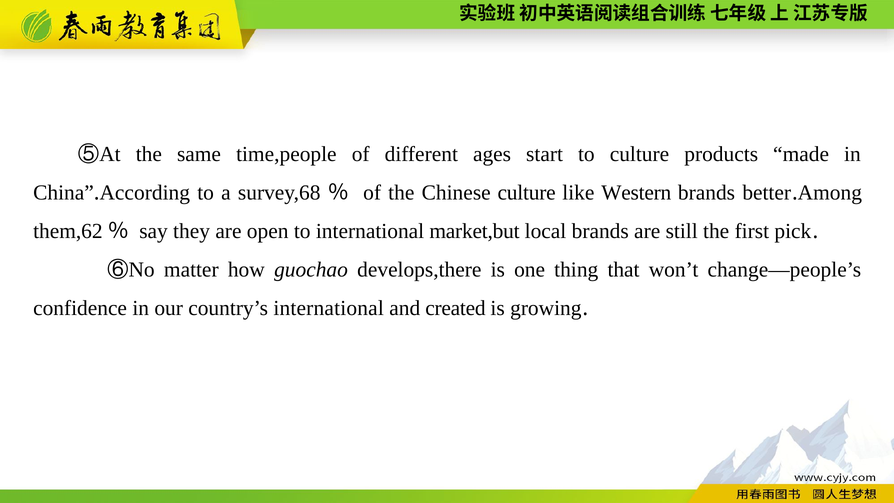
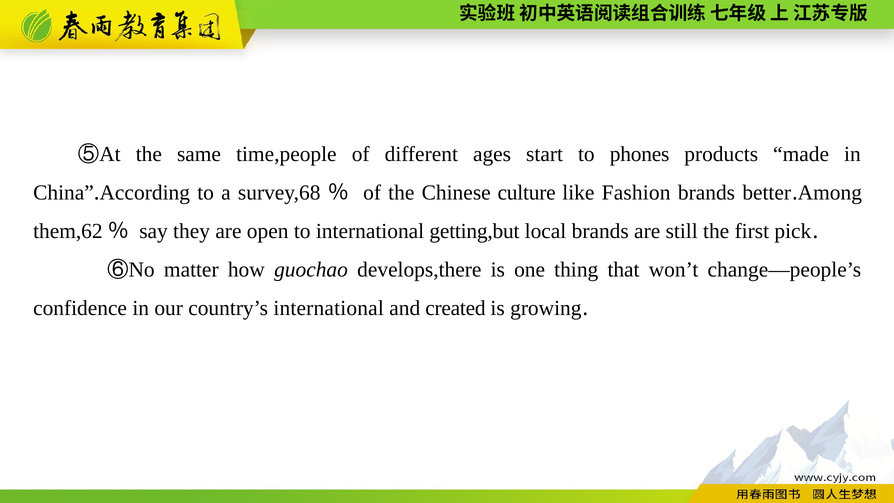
to culture: culture -> phones
Western: Western -> Fashion
market,but: market,but -> getting,but
